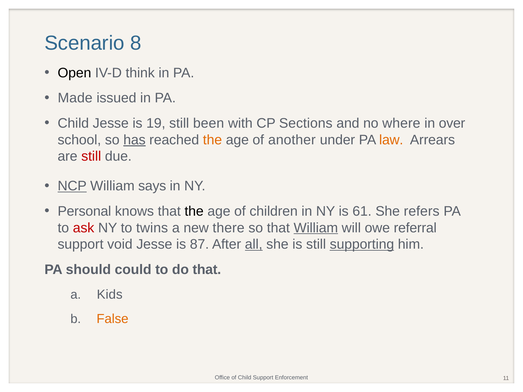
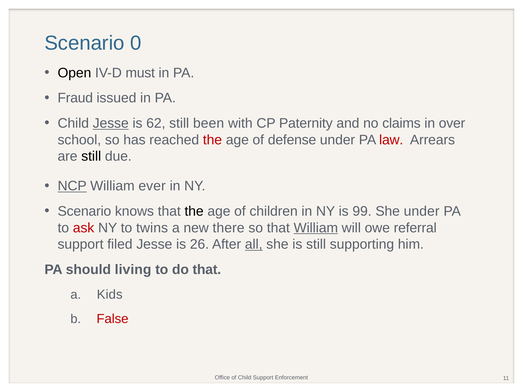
8: 8 -> 0
think: think -> must
Made: Made -> Fraud
Jesse at (111, 123) underline: none -> present
19: 19 -> 62
Sections: Sections -> Paternity
where: where -> claims
has underline: present -> none
the at (212, 140) colour: orange -> red
another: another -> defense
law colour: orange -> red
still at (91, 157) colour: red -> black
says: says -> ever
Personal at (84, 211): Personal -> Scenario
61: 61 -> 99
She refers: refers -> under
void: void -> filed
87: 87 -> 26
supporting underline: present -> none
could: could -> living
False colour: orange -> red
